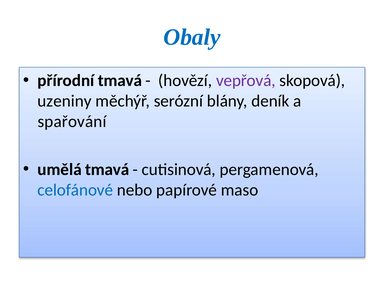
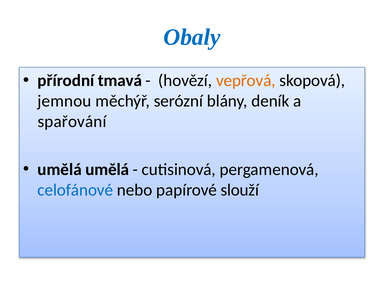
vepřová colour: purple -> orange
uzeniny: uzeniny -> jemnou
umělá tmavá: tmavá -> umělá
maso: maso -> slouží
